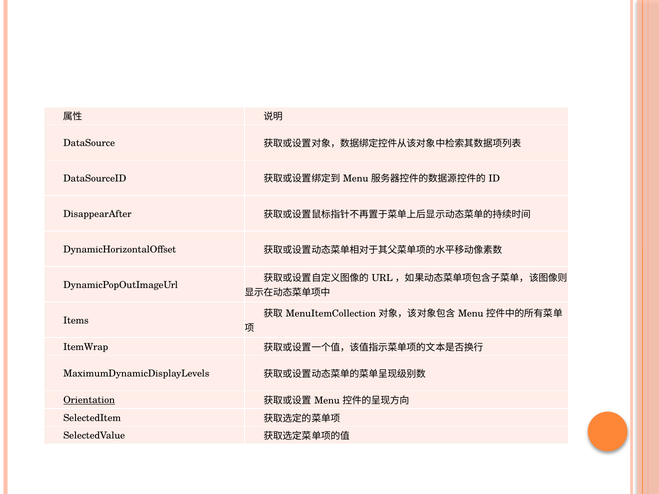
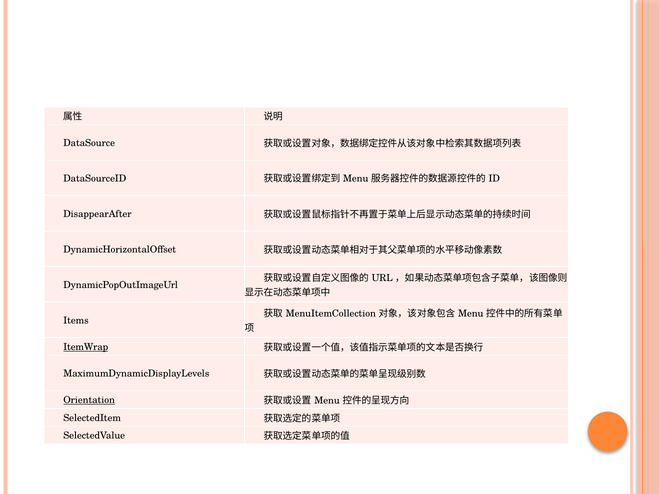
ItemWrap underline: none -> present
